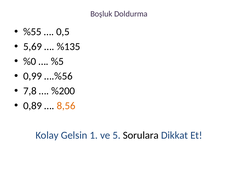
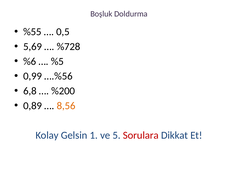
%135: %135 -> %728
%0: %0 -> %6
7,8: 7,8 -> 6,8
Sorulara colour: black -> red
